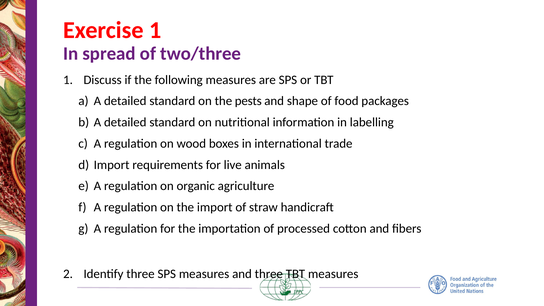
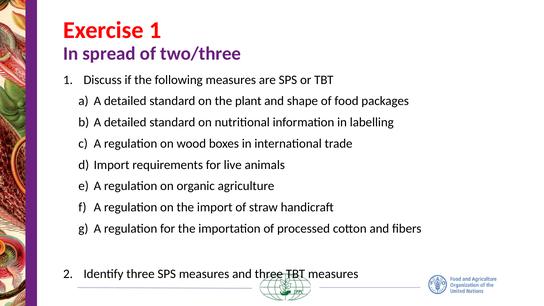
pests: pests -> plant
